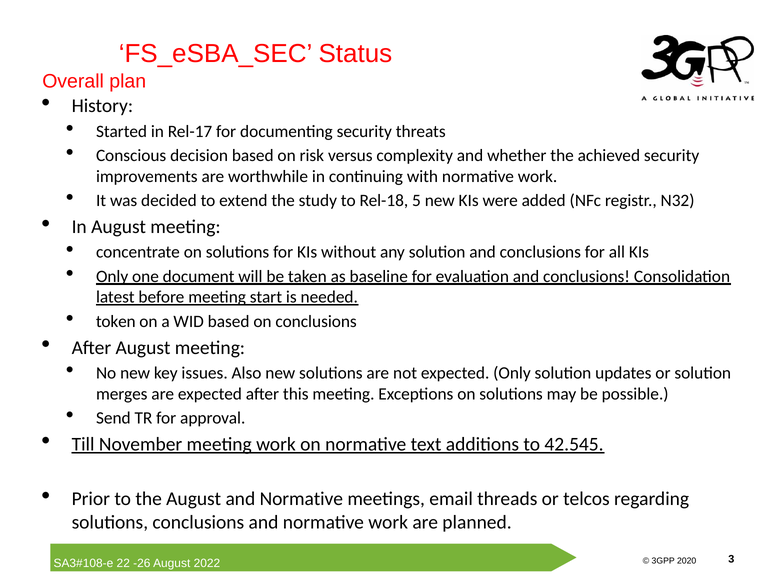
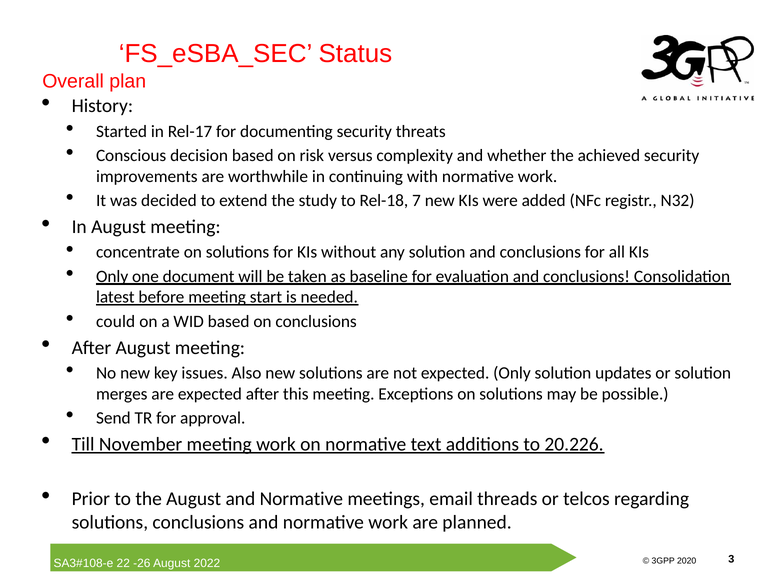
5: 5 -> 7
token: token -> could
42.545: 42.545 -> 20.226
